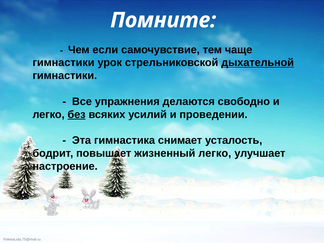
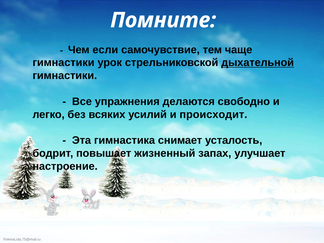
без underline: present -> none
проведении: проведении -> происходит
жизненный легко: легко -> запах
